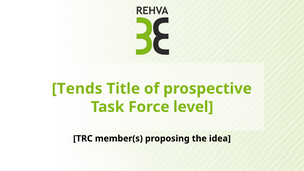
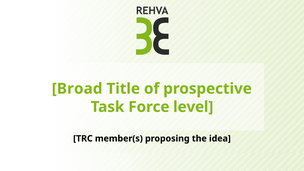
Tends: Tends -> Broad
